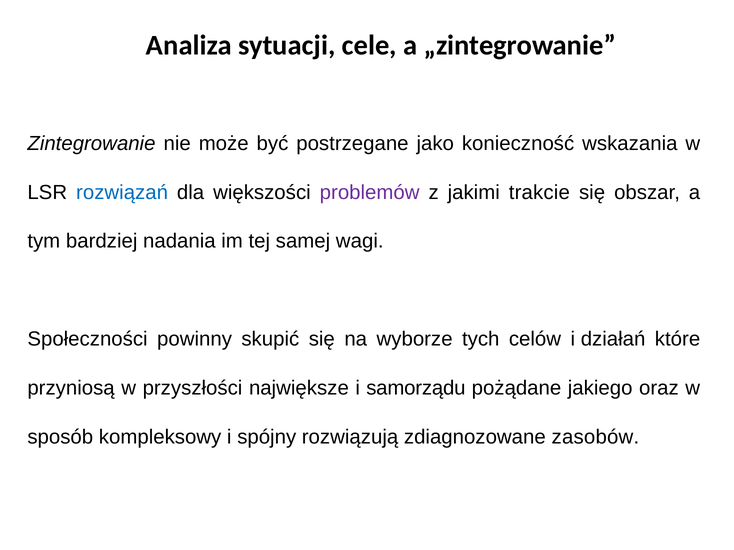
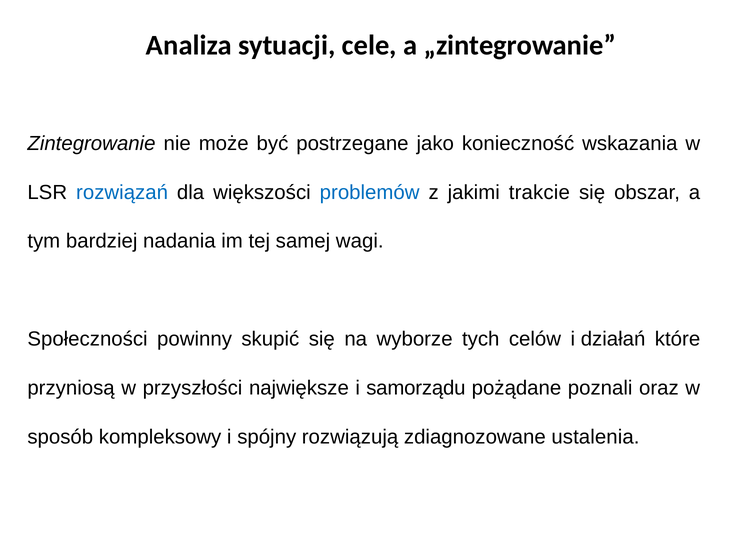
problemów colour: purple -> blue
jakiego: jakiego -> poznali
zasobów: zasobów -> ustalenia
